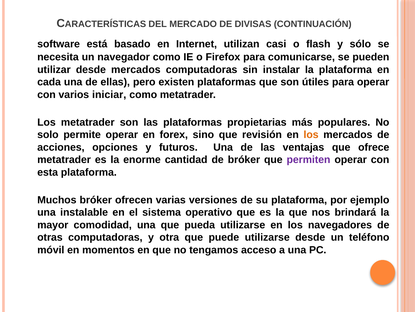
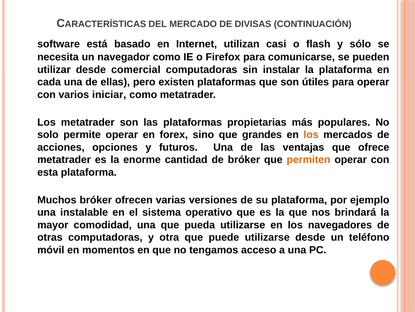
desde mercados: mercados -> comercial
revisión: revisión -> grandes
permiten colour: purple -> orange
